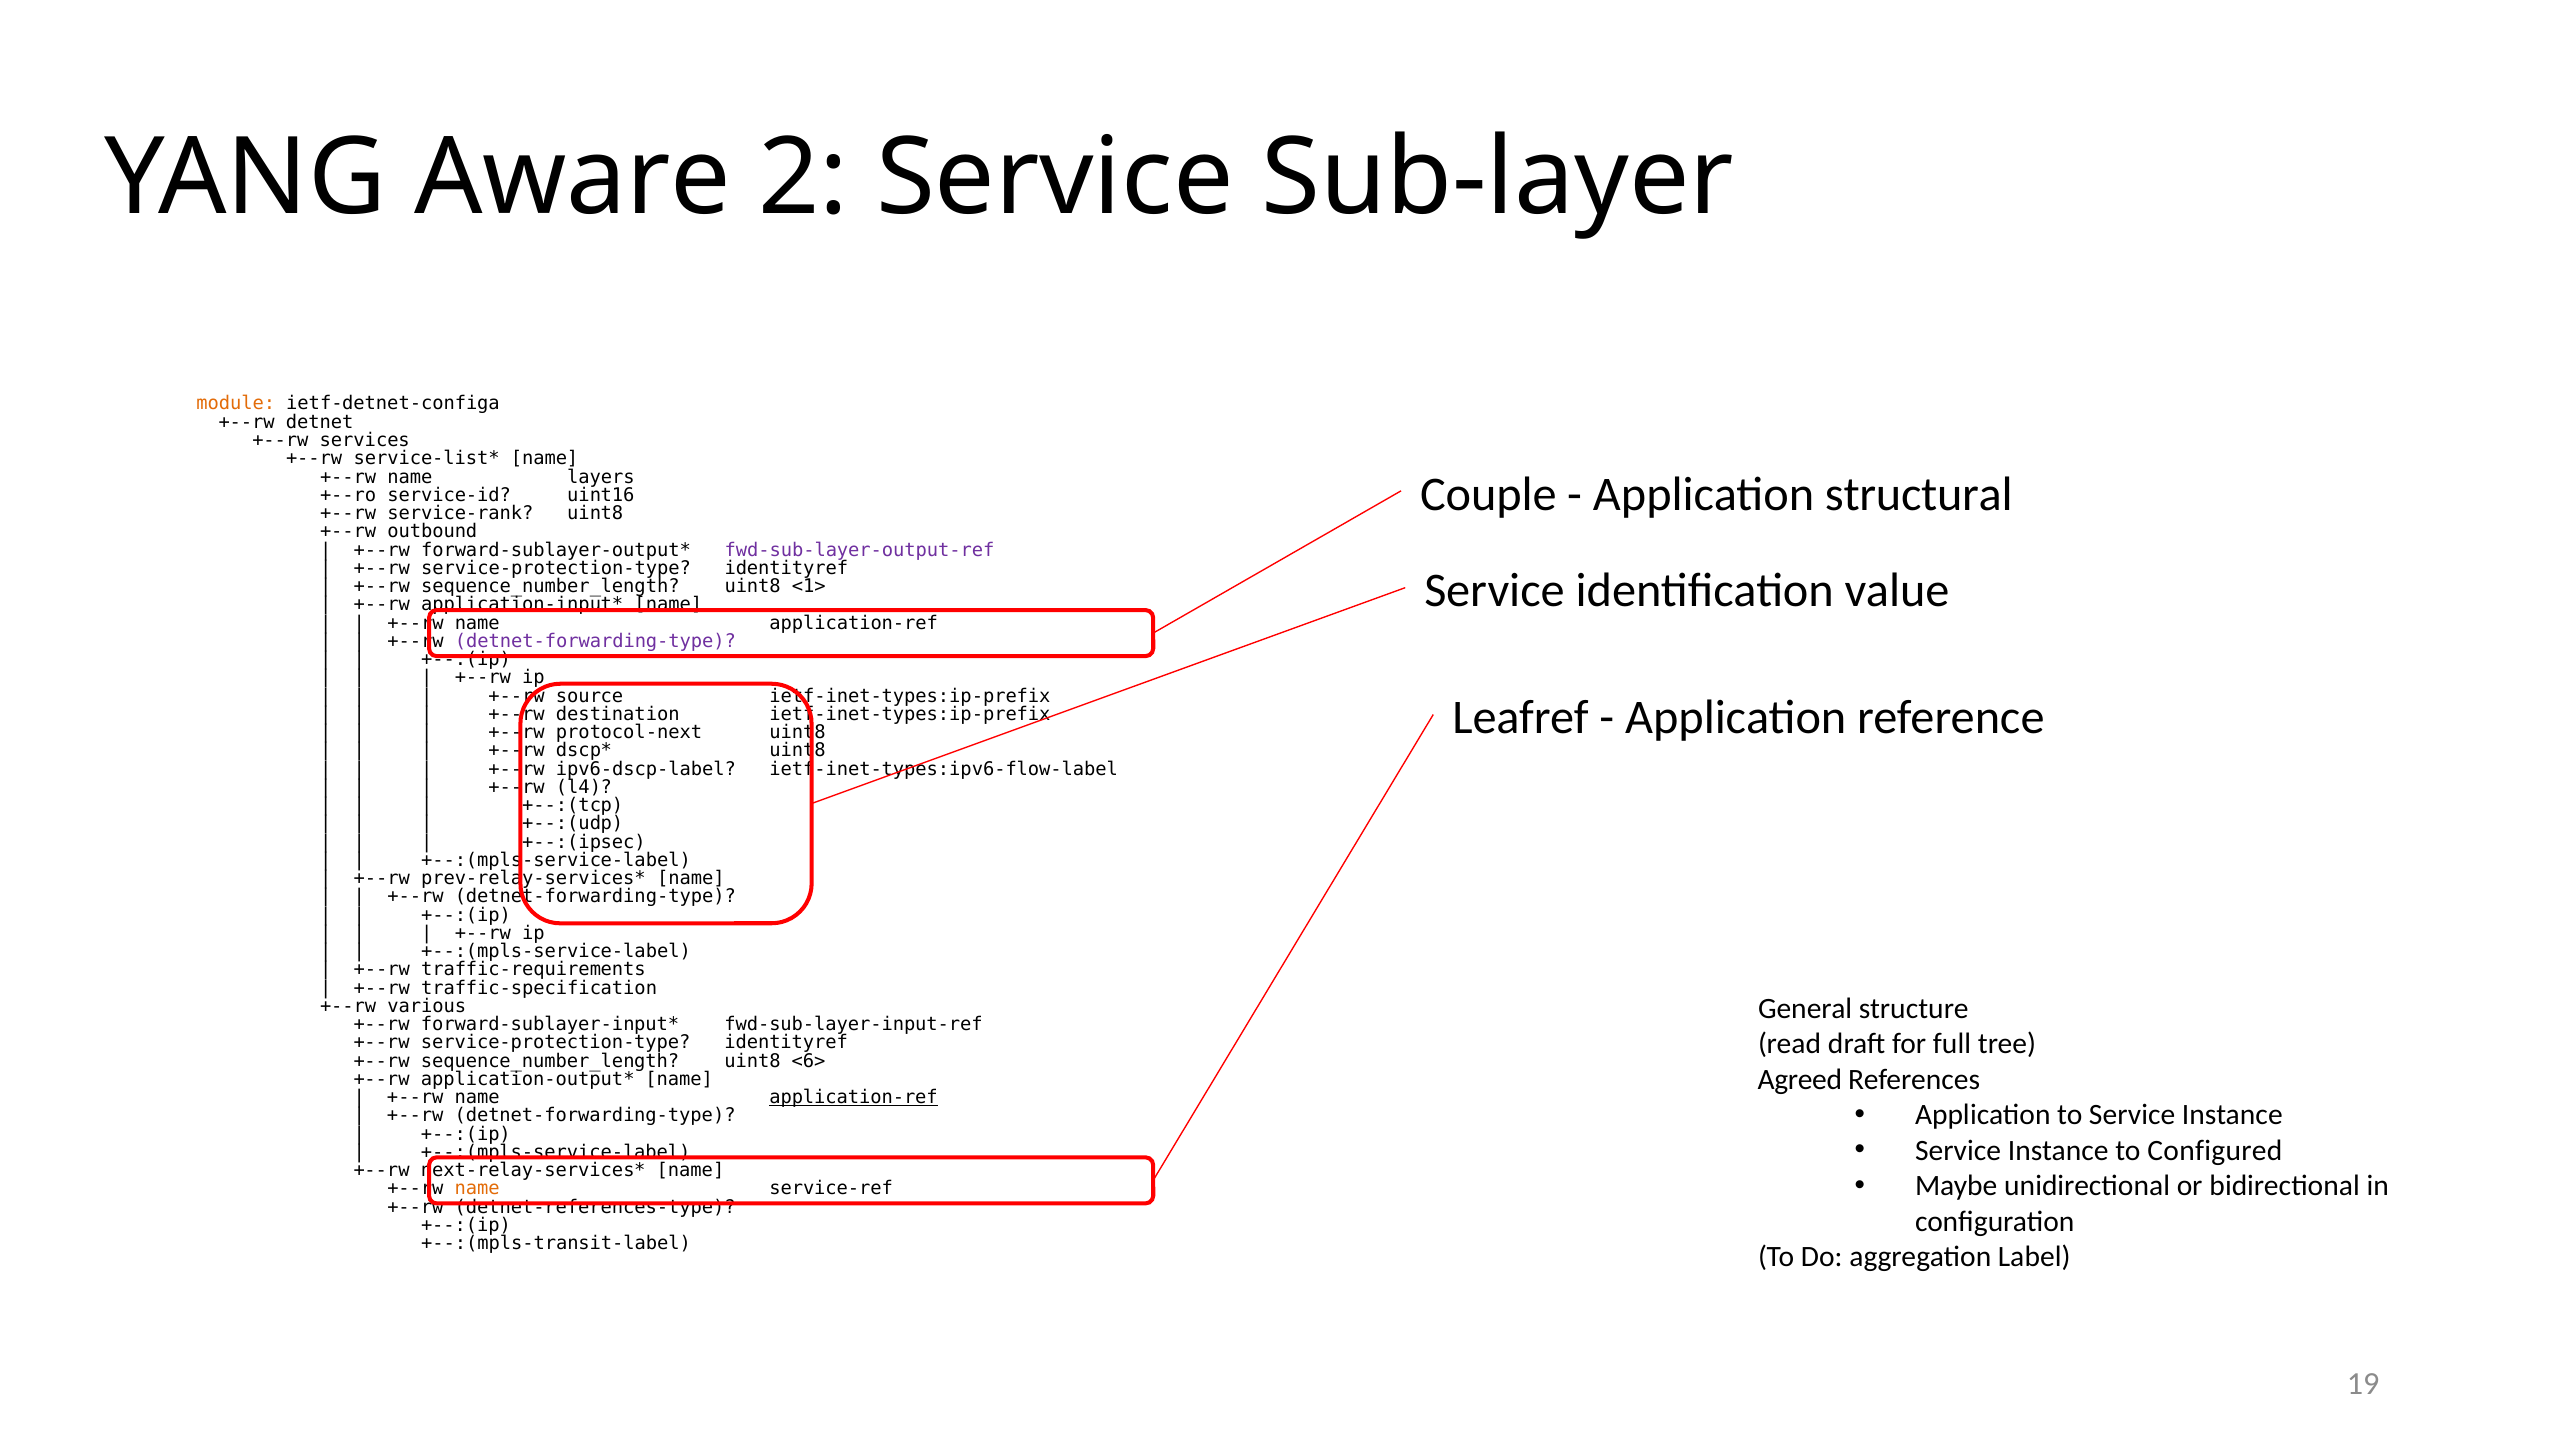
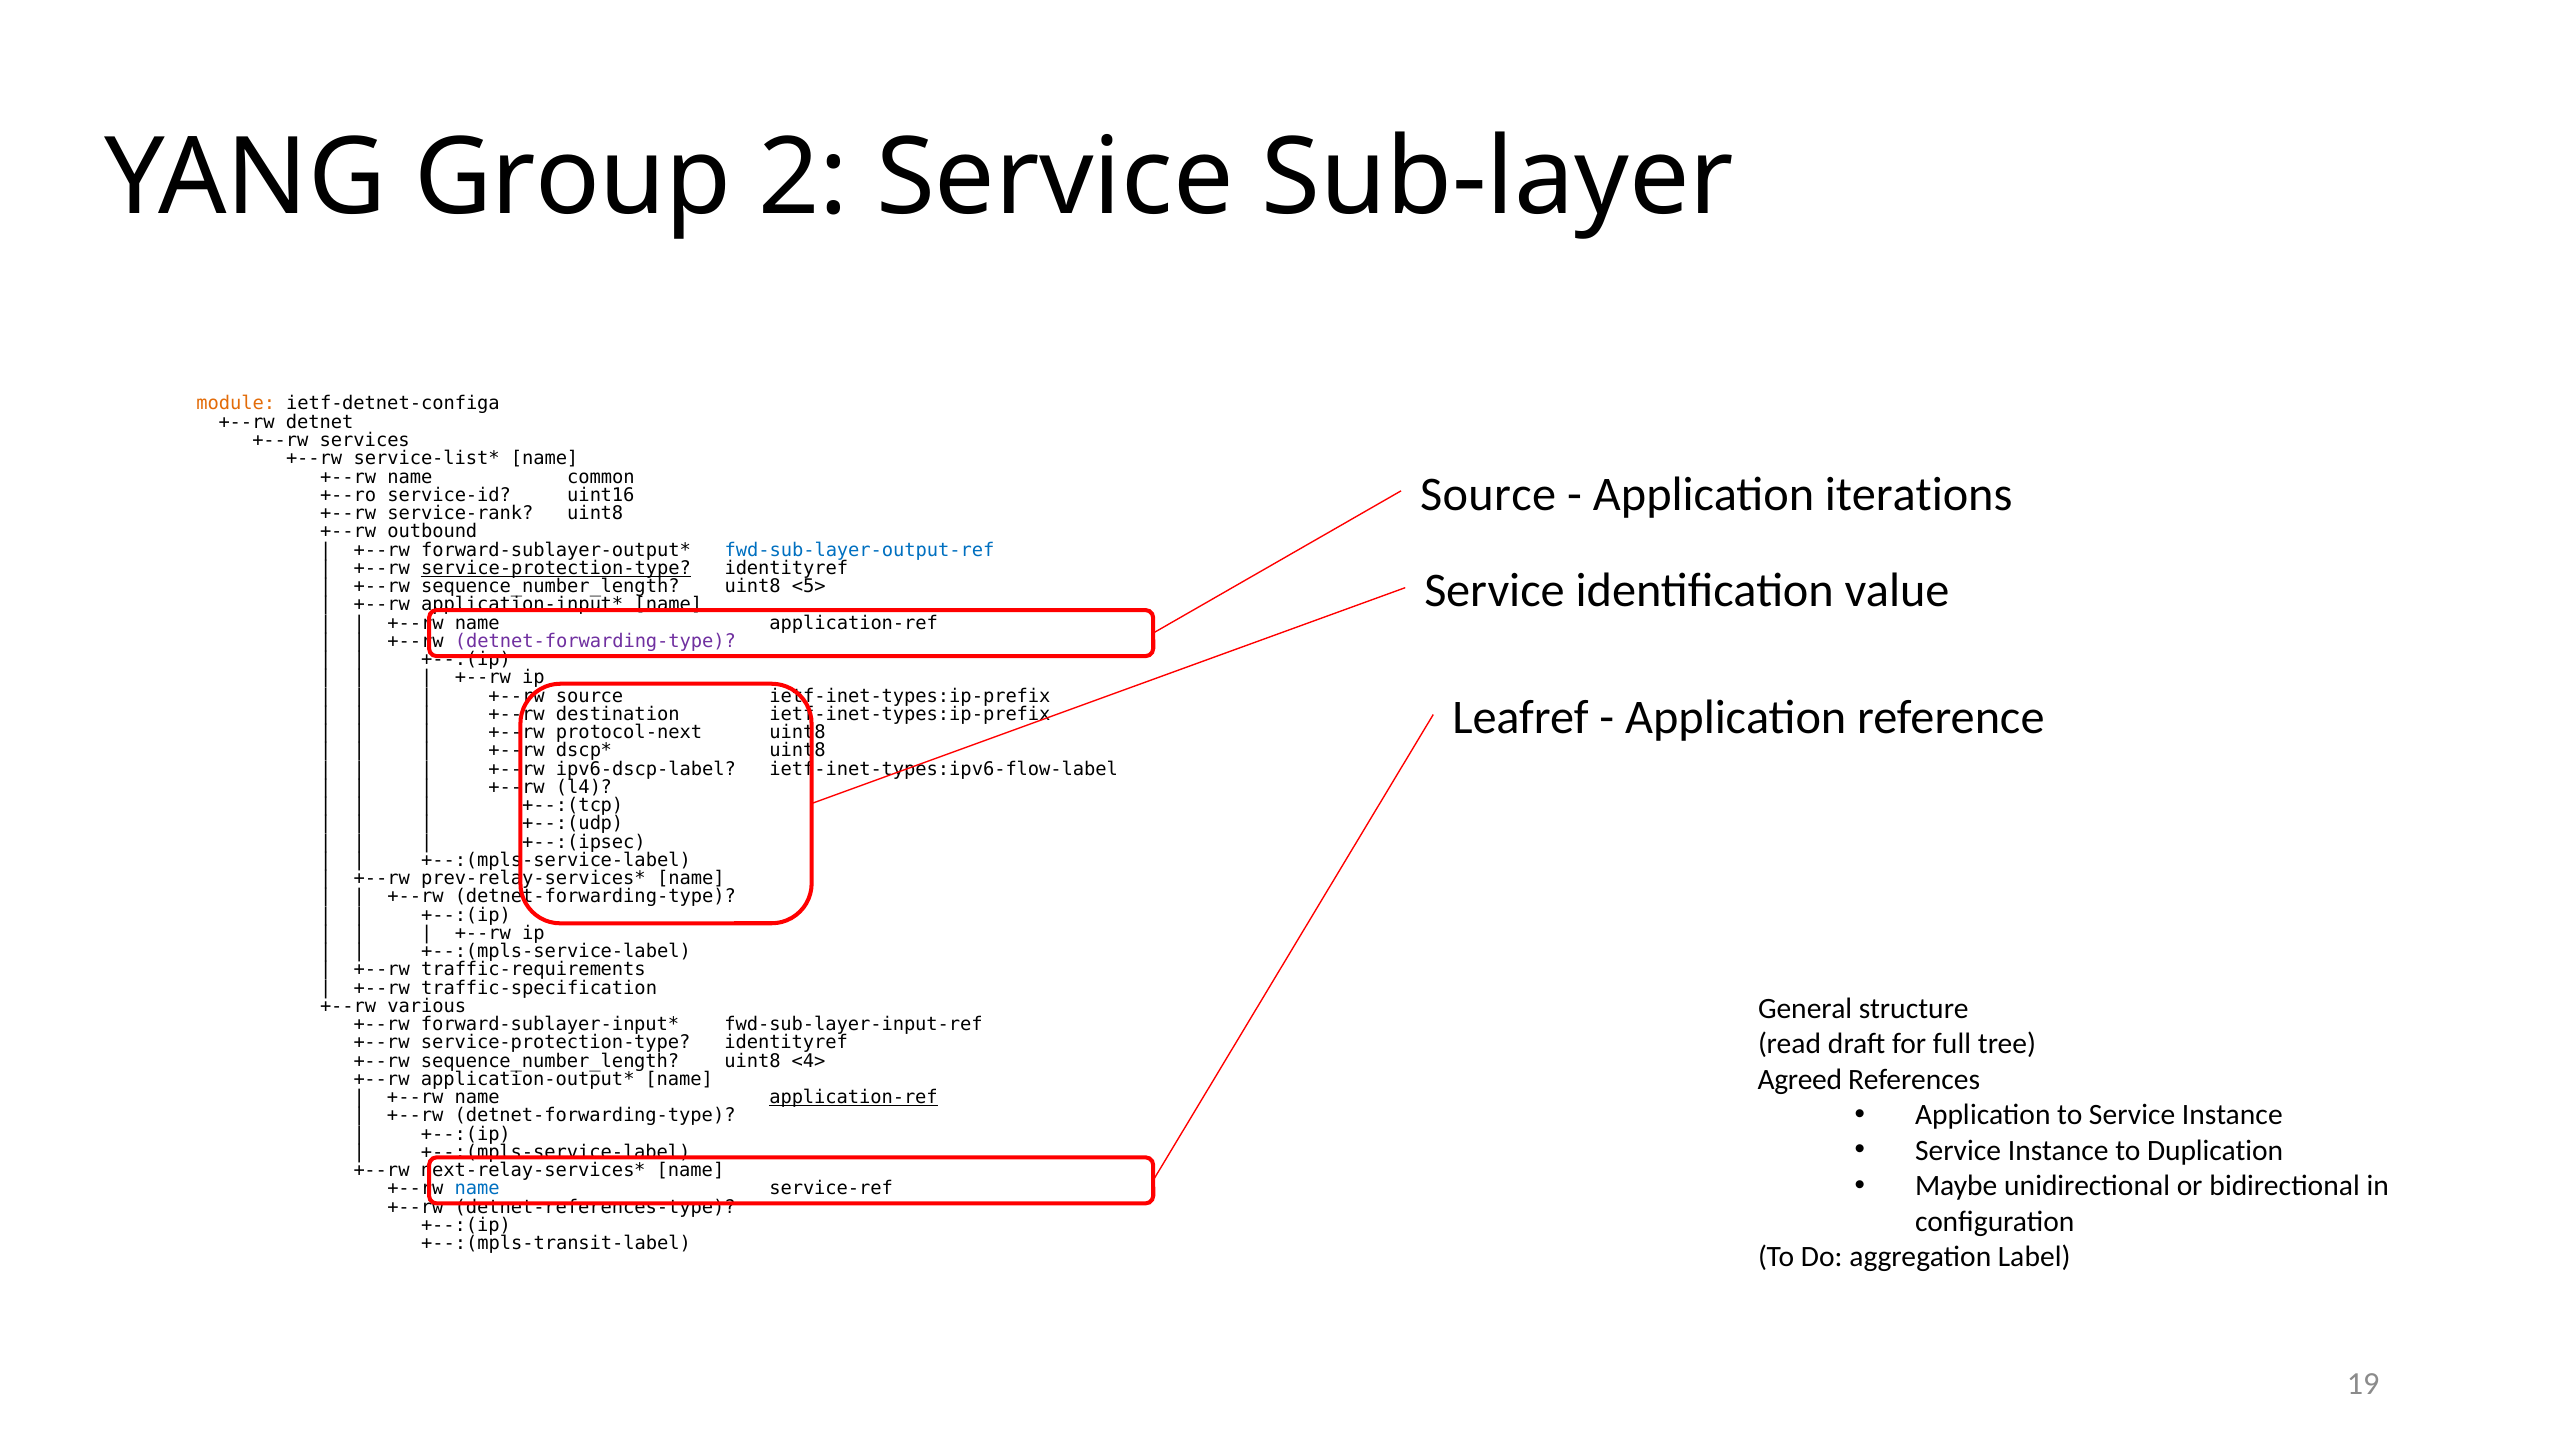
Aware: Aware -> Group
layers: layers -> common
Couple at (1488, 494): Couple -> Source
structural: structural -> iterations
fwd-sub-layer-output-ref colour: purple -> blue
service-protection-type at (556, 568) underline: none -> present
<1>: <1> -> <5>
<6>: <6> -> <4>
Configured: Configured -> Duplication
name at (477, 1189) colour: orange -> blue
